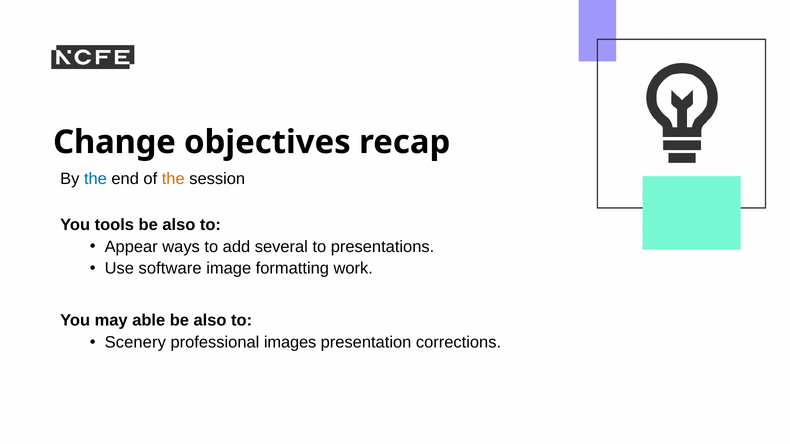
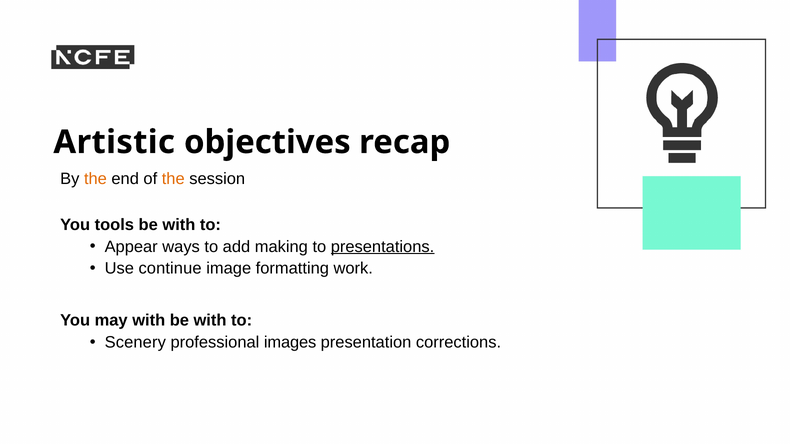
Change: Change -> Artistic
the at (95, 179) colour: blue -> orange
also at (179, 225): also -> with
several: several -> making
presentations underline: none -> present
software: software -> continue
may able: able -> with
also at (210, 321): also -> with
